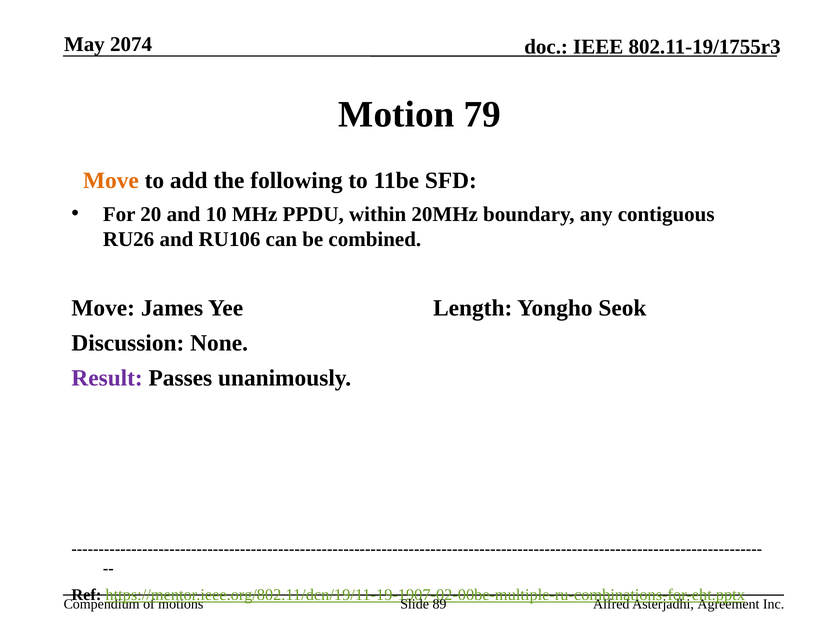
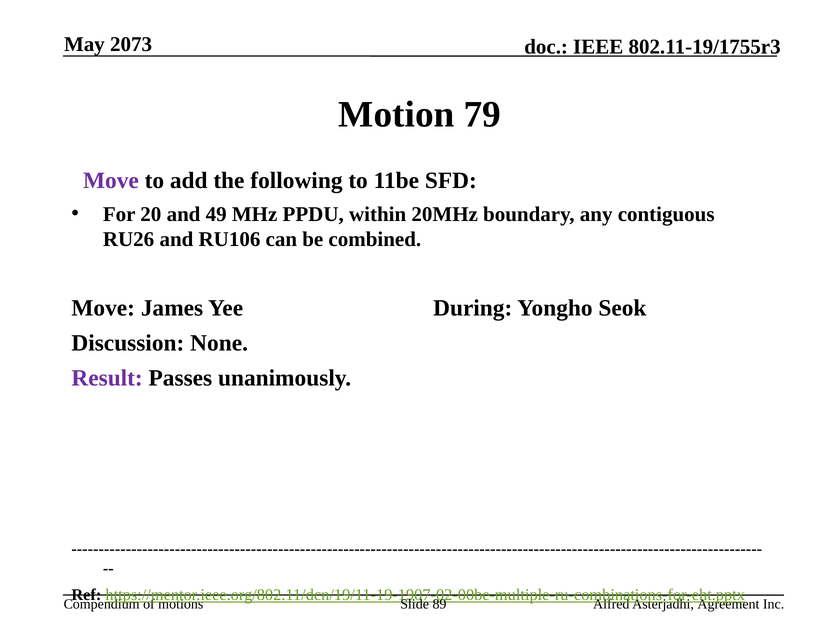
2074: 2074 -> 2073
Move at (111, 181) colour: orange -> purple
10: 10 -> 49
Length: Length -> During
